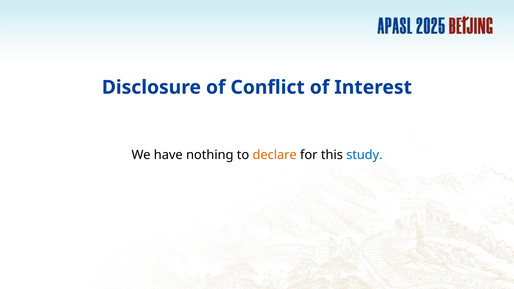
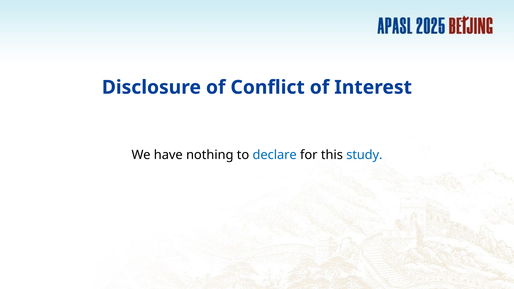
declare colour: orange -> blue
